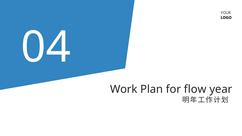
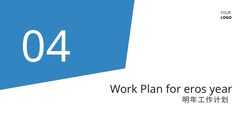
flow: flow -> eros
